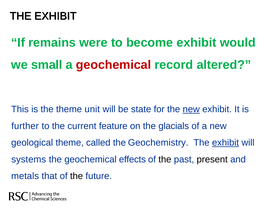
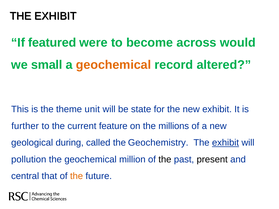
remains: remains -> featured
become exhibit: exhibit -> across
geochemical at (114, 65) colour: red -> orange
new at (191, 109) underline: present -> none
glacials: glacials -> millions
geological theme: theme -> during
systems: systems -> pollution
effects: effects -> million
metals: metals -> central
the at (77, 176) colour: black -> orange
